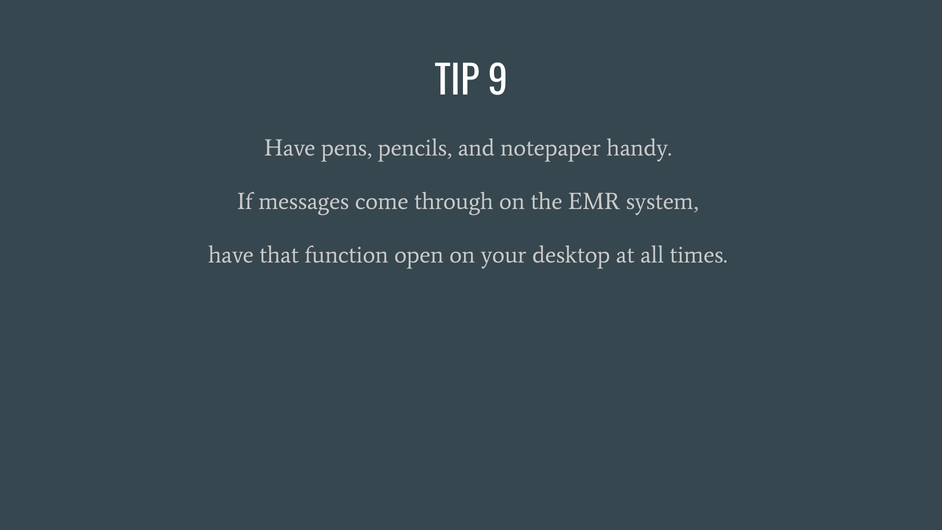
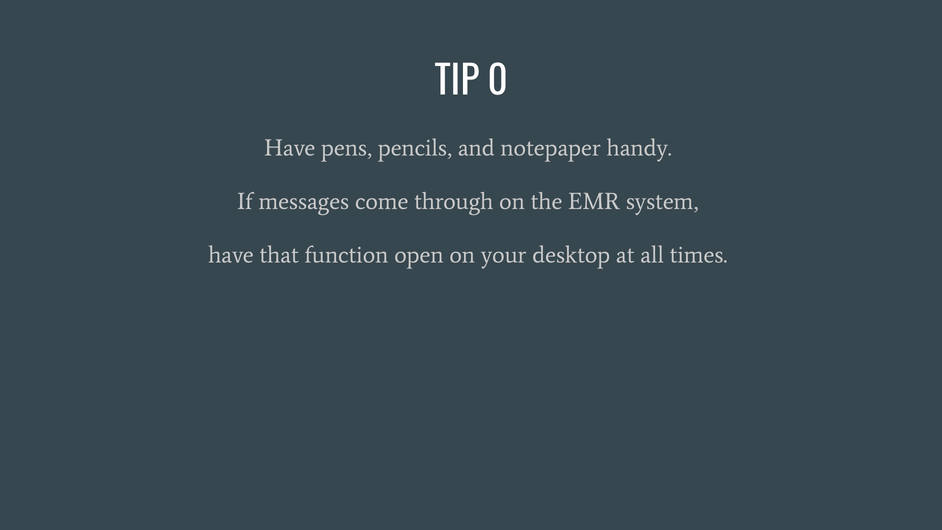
9: 9 -> 0
